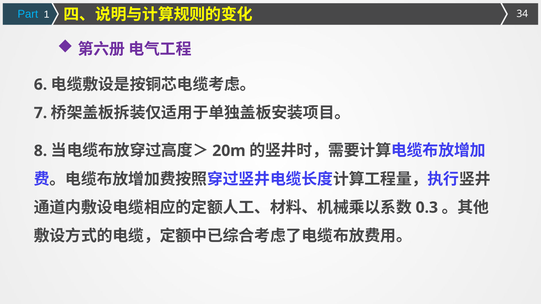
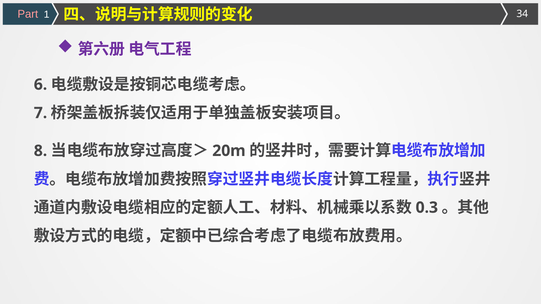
Part colour: light blue -> pink
